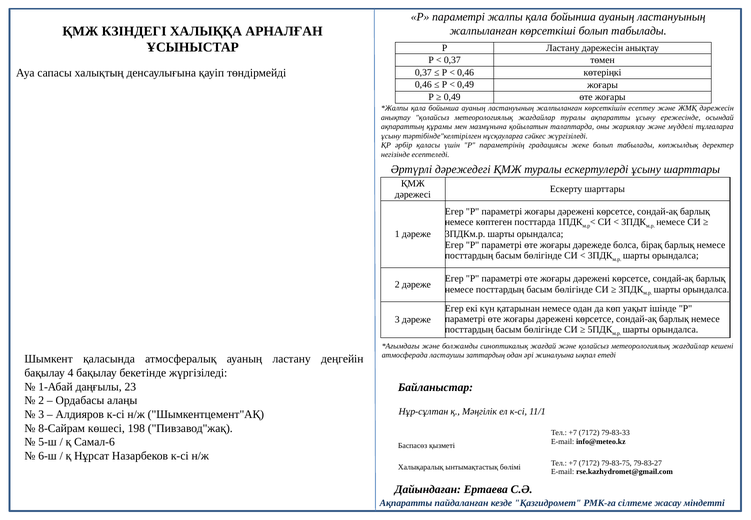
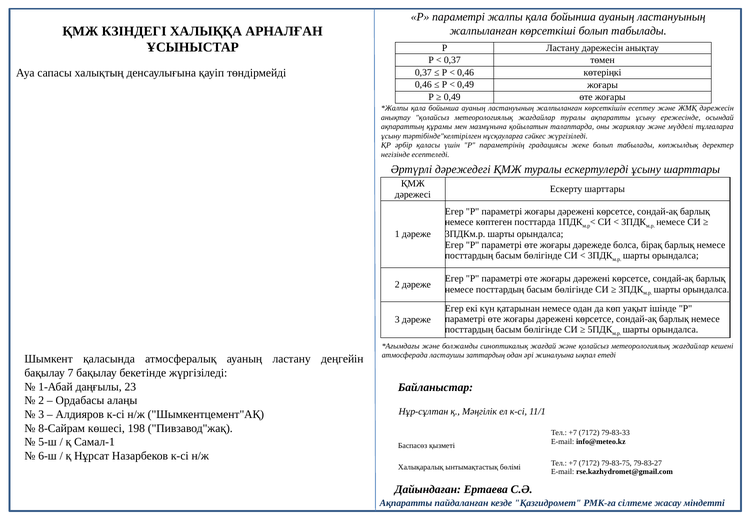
4: 4 -> 7
Самал-6: Самал-6 -> Самал-1
